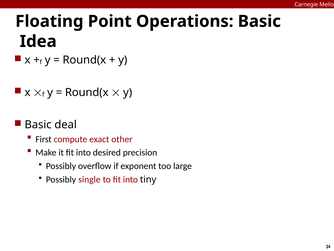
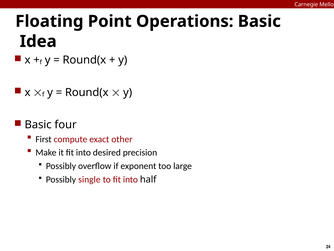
deal: deal -> four
tiny: tiny -> half
